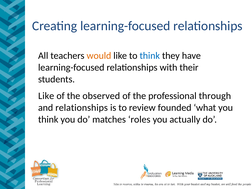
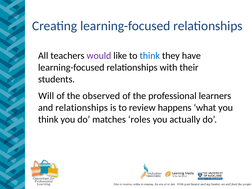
would colour: orange -> purple
Like at (46, 96): Like -> Will
through: through -> learners
founded: founded -> happens
